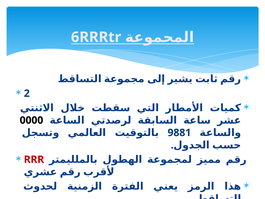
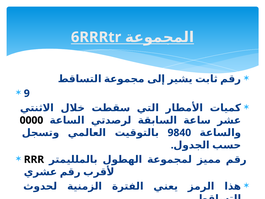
2: 2 -> 9
9881: 9881 -> 9840
RRR colour: red -> black
